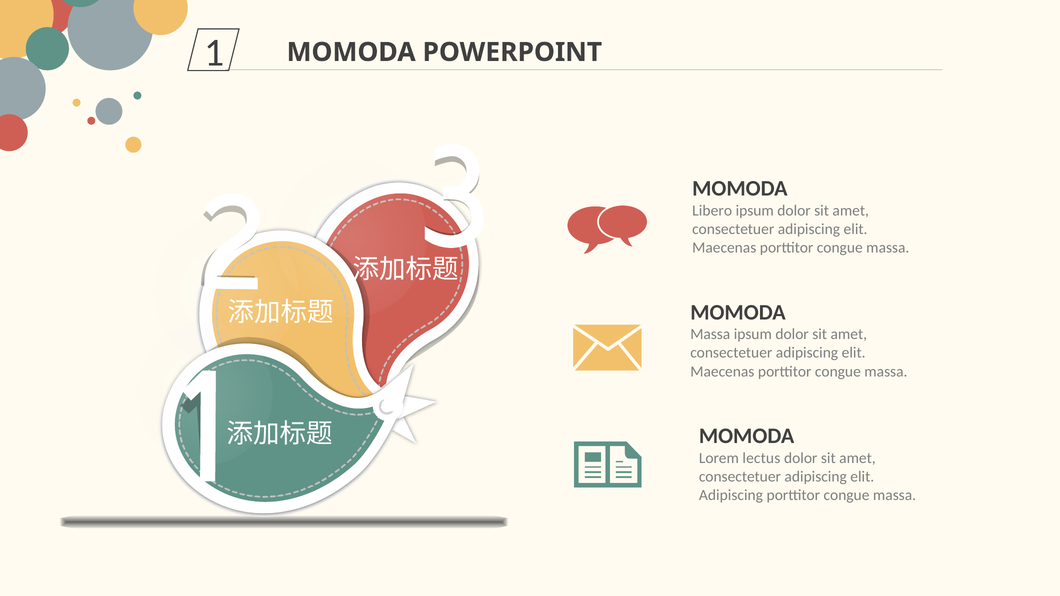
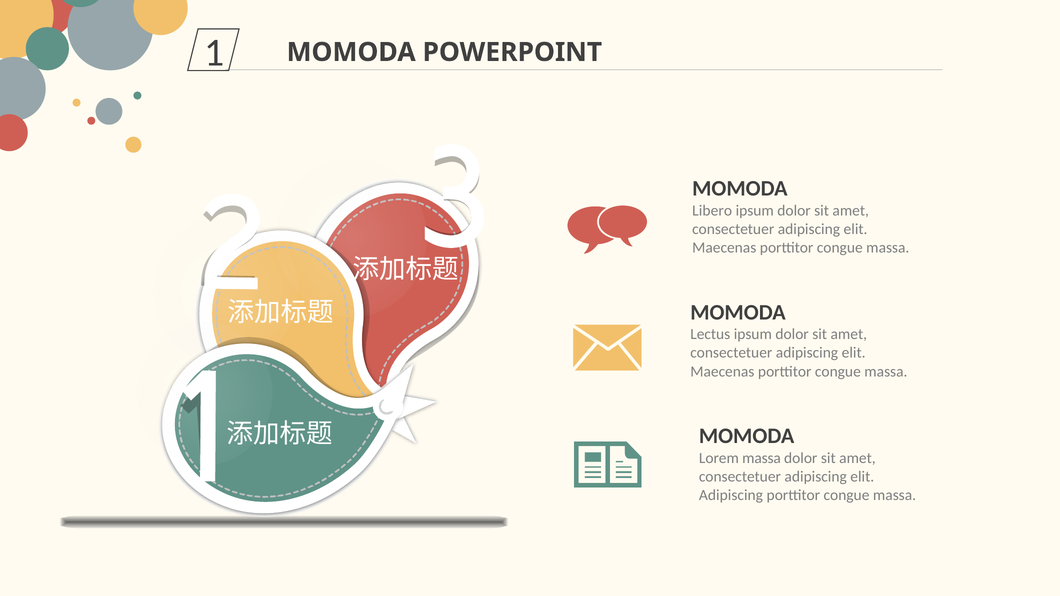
Massa at (710, 334): Massa -> Lectus
Lorem lectus: lectus -> massa
